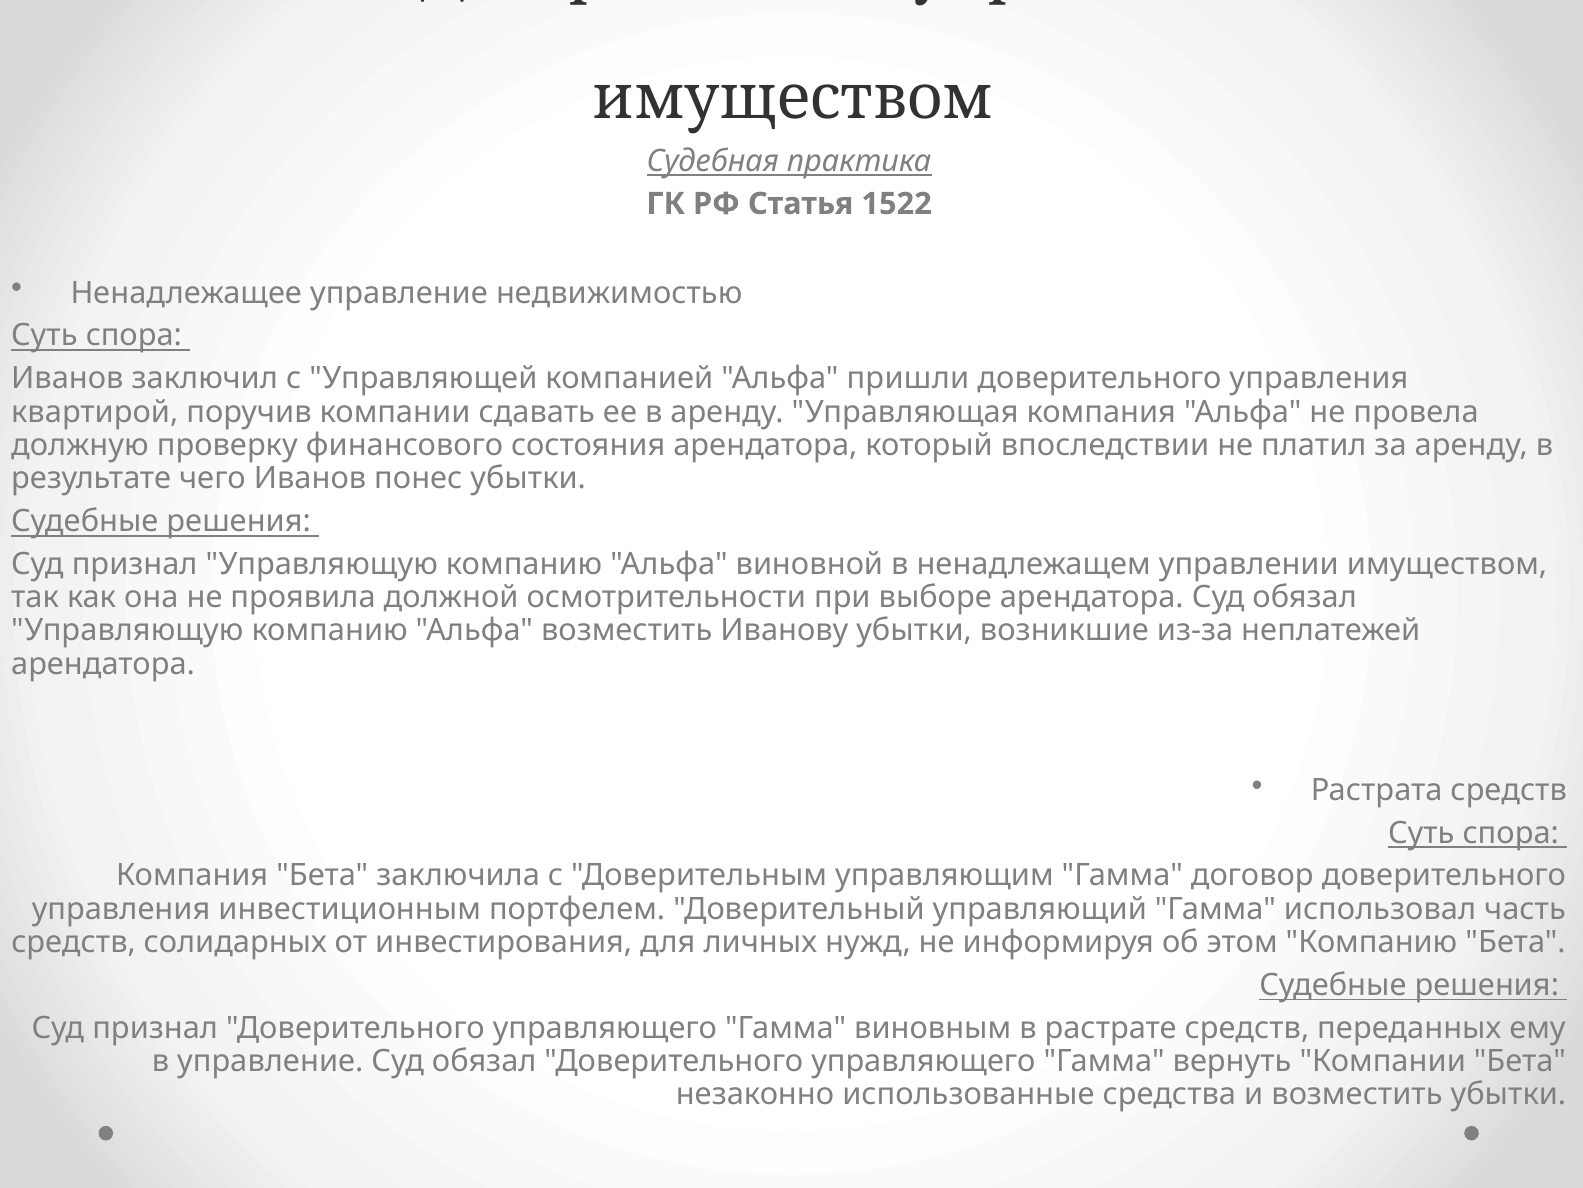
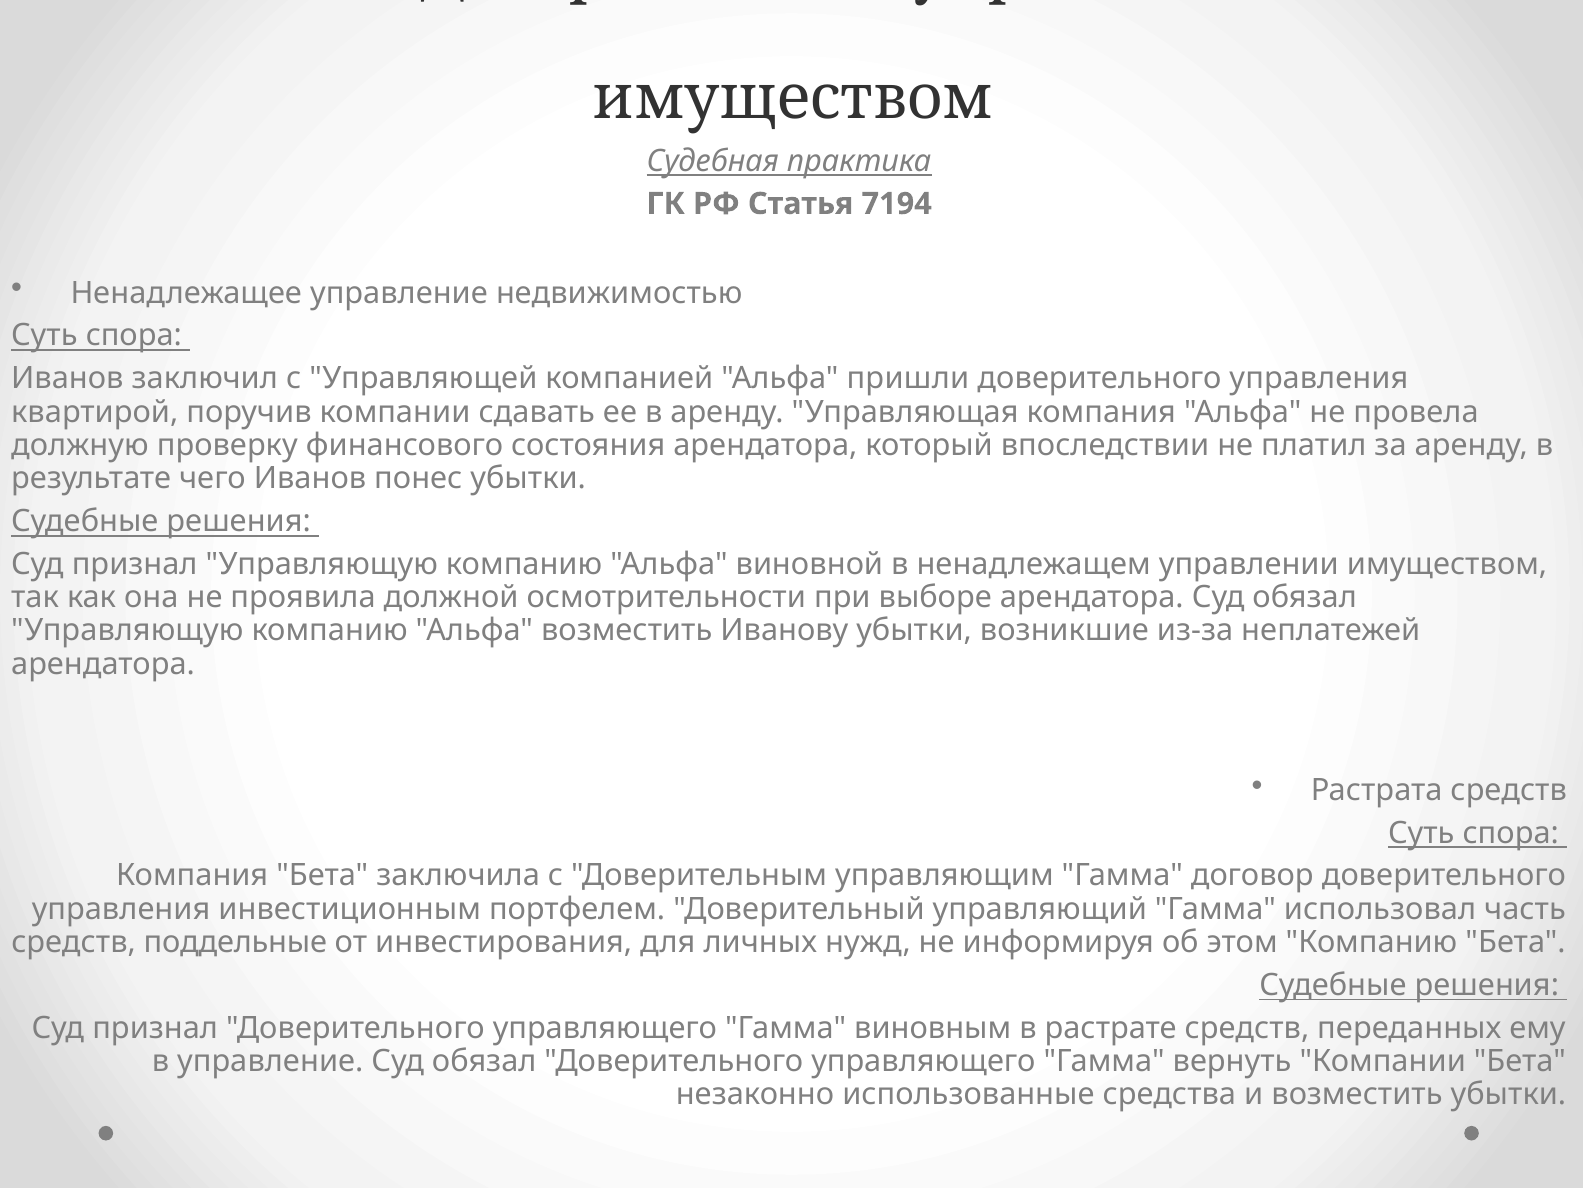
1522: 1522 -> 7194
солидарных: солидарных -> поддельные
